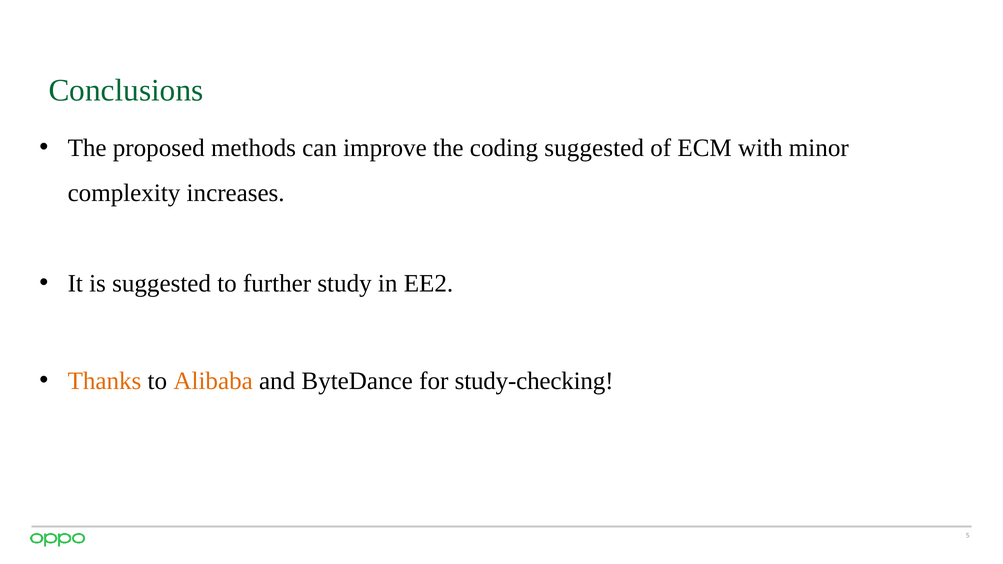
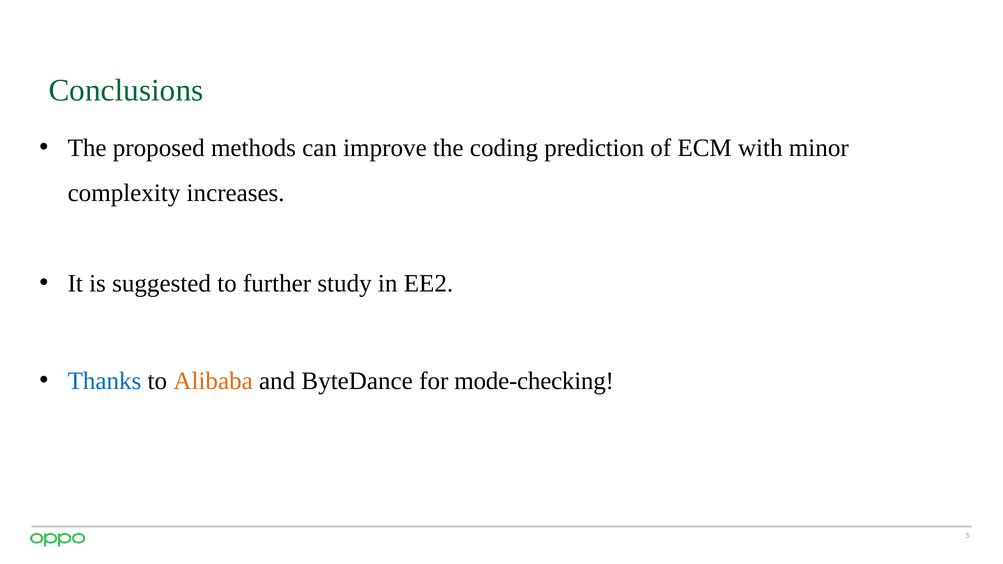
coding suggested: suggested -> prediction
Thanks colour: orange -> blue
study-checking: study-checking -> mode-checking
